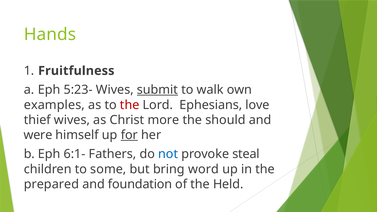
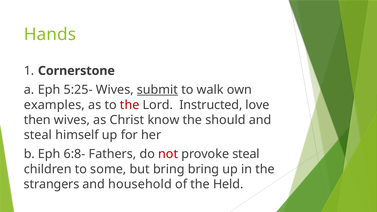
Fruitfulness: Fruitfulness -> Cornerstone
5:23-: 5:23- -> 5:25-
Ephesians: Ephesians -> Instructed
thief: thief -> then
more: more -> know
were at (38, 135): were -> steal
for underline: present -> none
6:1-: 6:1- -> 6:8-
not colour: blue -> red
bring word: word -> bring
prepared: prepared -> strangers
foundation: foundation -> household
